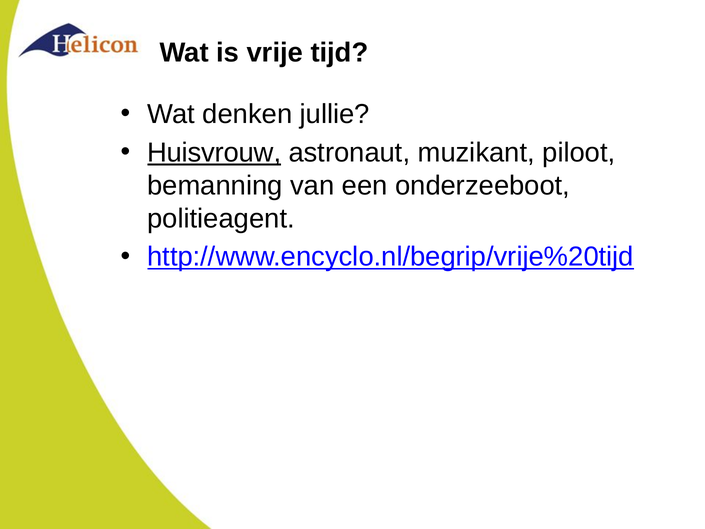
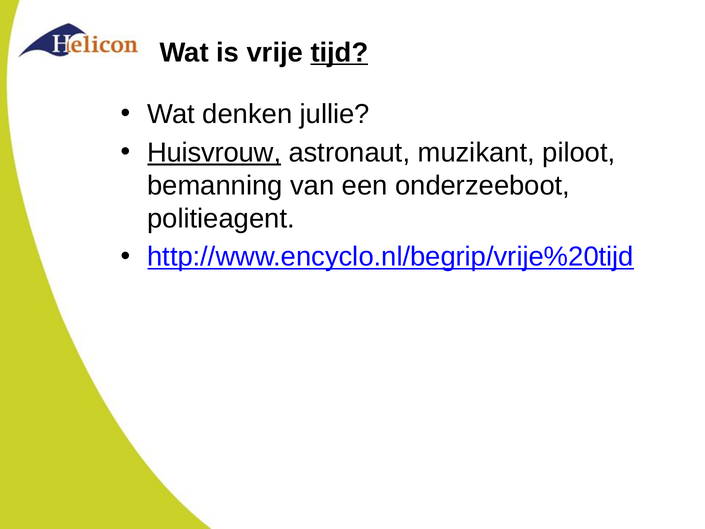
tijd underline: none -> present
